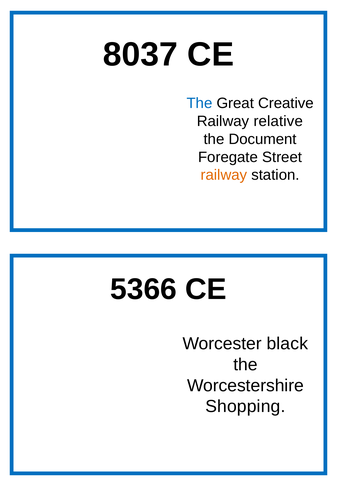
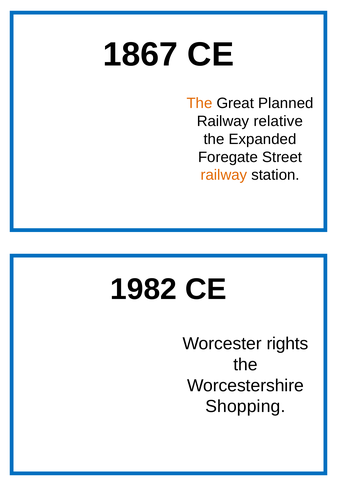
8037: 8037 -> 1867
The at (199, 103) colour: blue -> orange
Creative: Creative -> Planned
Document: Document -> Expanded
5366: 5366 -> 1982
black: black -> rights
